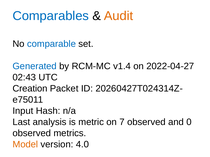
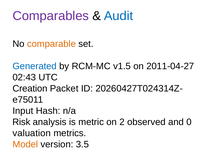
Comparables colour: blue -> purple
Audit colour: orange -> blue
comparable colour: blue -> orange
v1.4: v1.4 -> v1.5
2022-04-27: 2022-04-27 -> 2011-04-27
Last: Last -> Risk
7: 7 -> 2
observed at (32, 134): observed -> valuation
4.0: 4.0 -> 3.5
